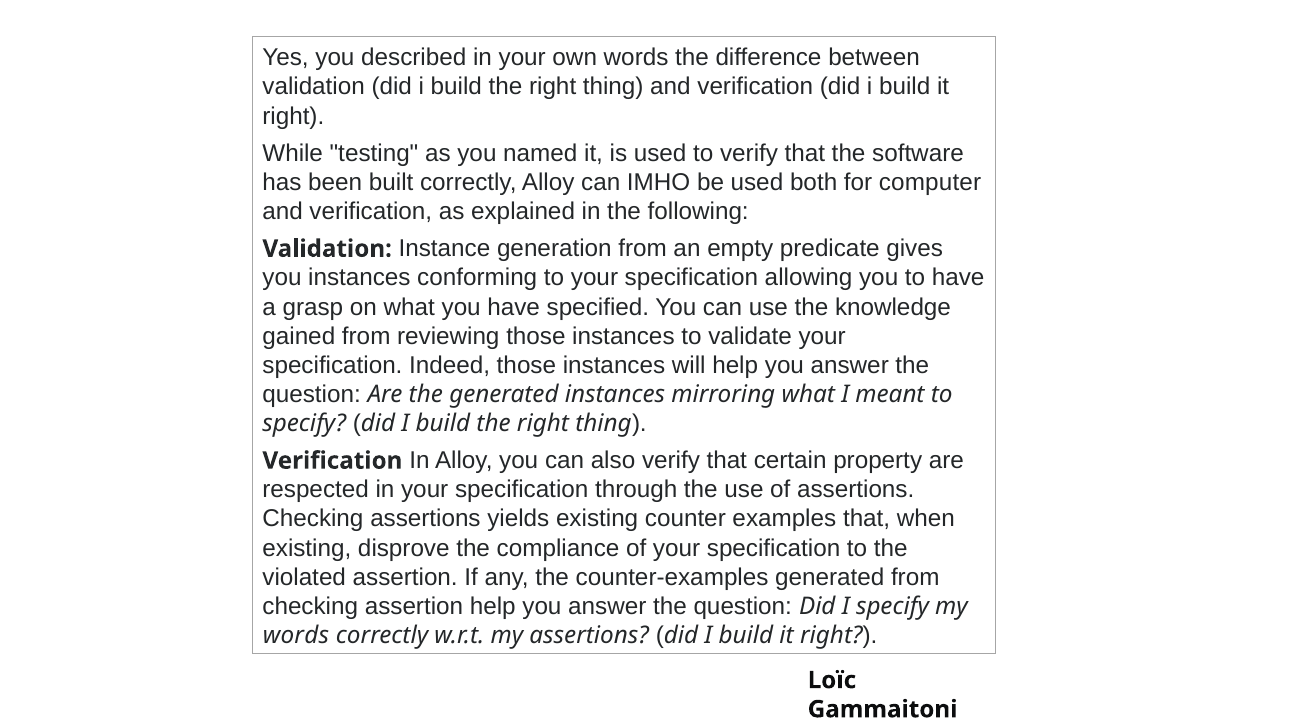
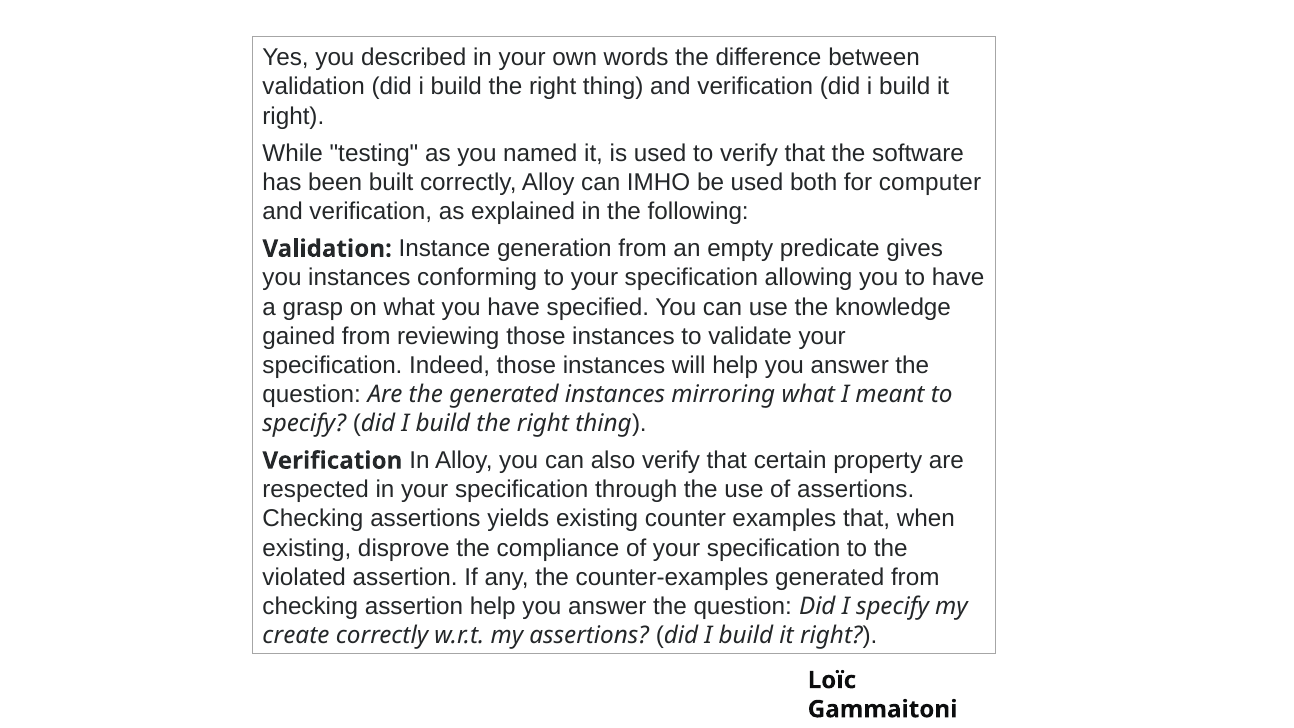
words at (296, 635): words -> create
